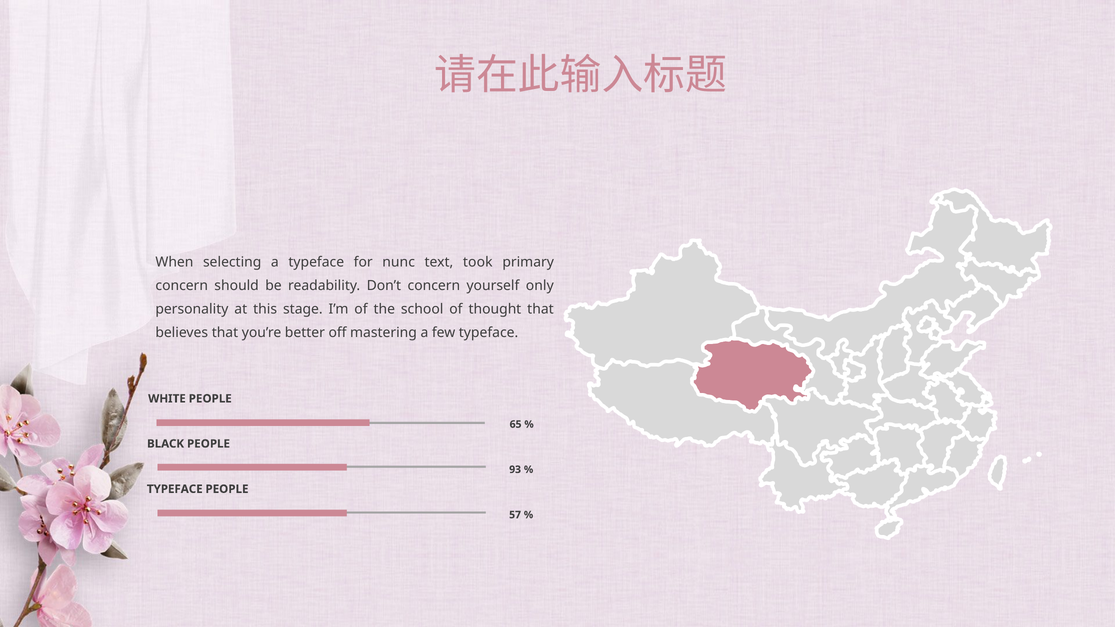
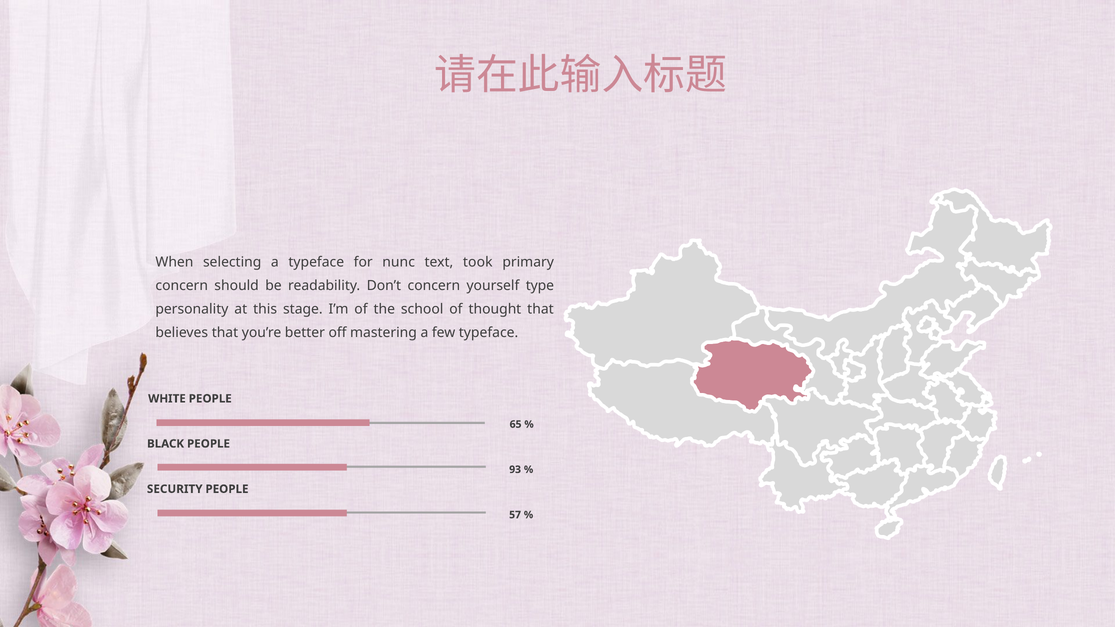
only: only -> type
TYPEFACE at (175, 489): TYPEFACE -> SECURITY
